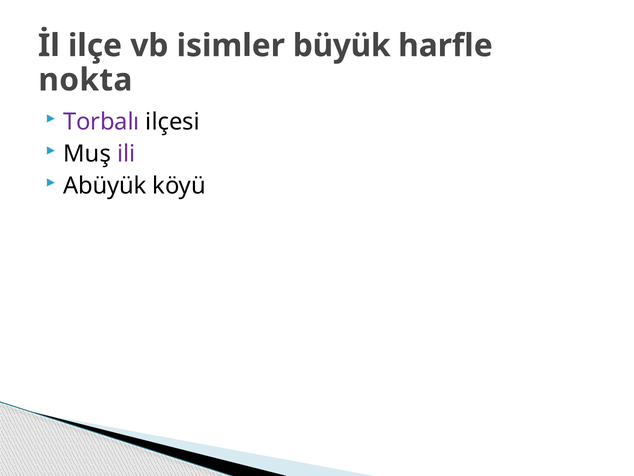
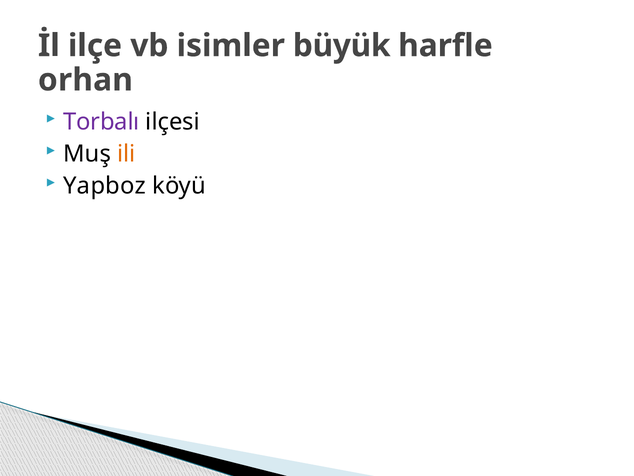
nokta: nokta -> orhan
ili colour: purple -> orange
Abüyük: Abüyük -> Yapboz
